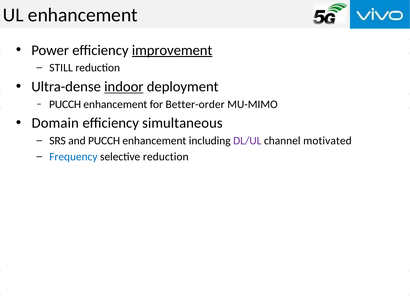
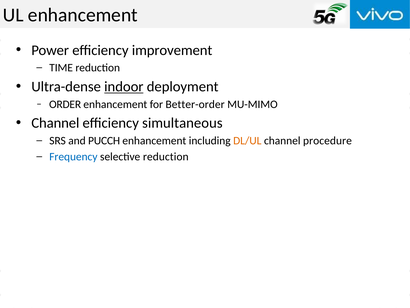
improvement underline: present -> none
STILL: STILL -> TIME
PUCCH at (65, 104): PUCCH -> ORDER
Domain at (55, 123): Domain -> Channel
DL/UL colour: purple -> orange
motivated: motivated -> procedure
